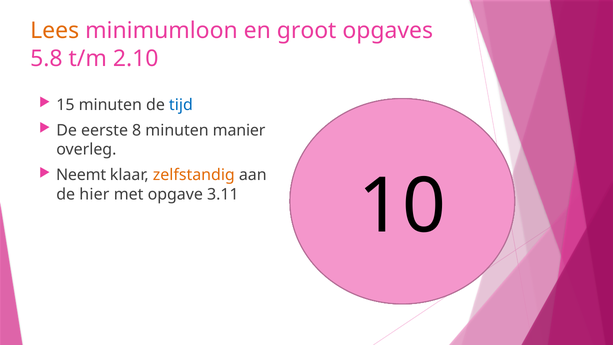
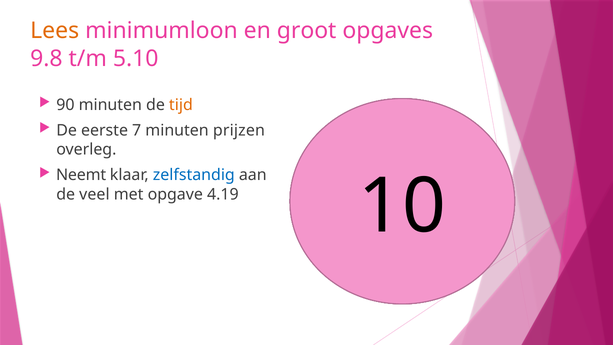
5.8: 5.8 -> 9.8
2.10: 2.10 -> 5.10
15: 15 -> 90
tijd colour: blue -> orange
8: 8 -> 7
manier: manier -> prijzen
zelfstandig colour: orange -> blue
hier: hier -> veel
3.11: 3.11 -> 4.19
